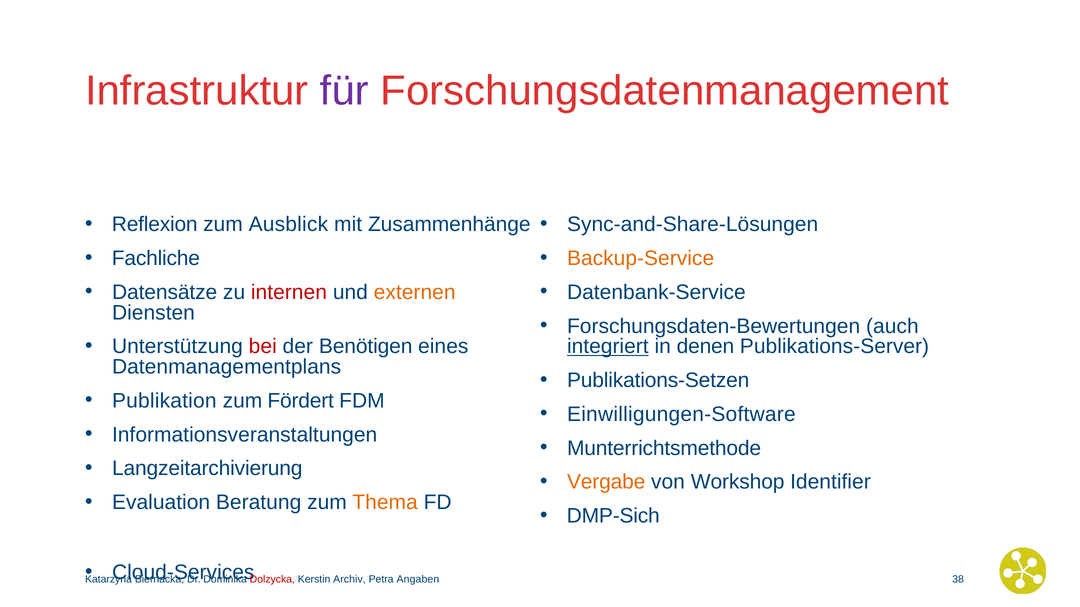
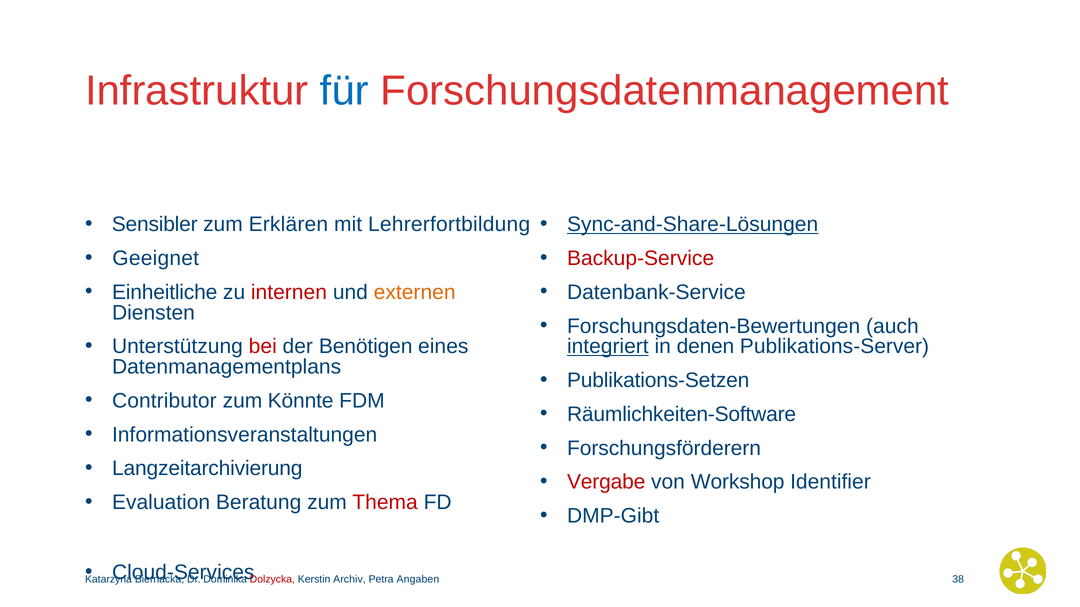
für colour: purple -> blue
Reflexion: Reflexion -> Sensibler
Ausblick: Ausblick -> Erklären
Zusammenhänge: Zusammenhänge -> Lehrerfortbildung
Sync-and-Share-Lösungen underline: none -> present
Fachliche: Fachliche -> Geeignet
Backup-Service colour: orange -> red
Datensätze: Datensätze -> Einheitliche
Publikation: Publikation -> Contributor
Fördert: Fördert -> Könnte
Einwilligungen-Software: Einwilligungen-Software -> Räumlichkeiten-Software
Munterrichtsmethode: Munterrichtsmethode -> Forschungsförderern
Vergabe colour: orange -> red
Thema colour: orange -> red
DMP-Sich: DMP-Sich -> DMP-Gibt
